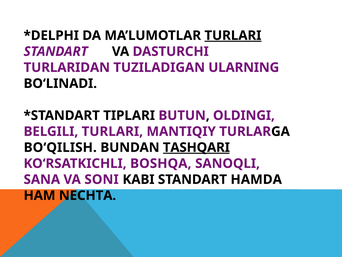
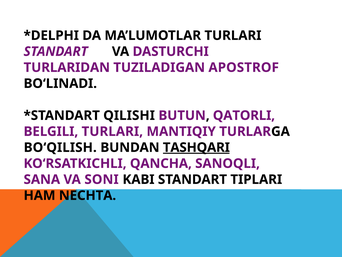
TURLARI at (233, 35) underline: present -> none
ULARNING: ULARNING -> APOSTROF
TIPLARI: TIPLARI -> QILISHI
OLDINGI: OLDINGI -> QATORLI
BOSHQA: BOSHQA -> QANCHA
HAMDA: HAMDA -> TIPLARI
